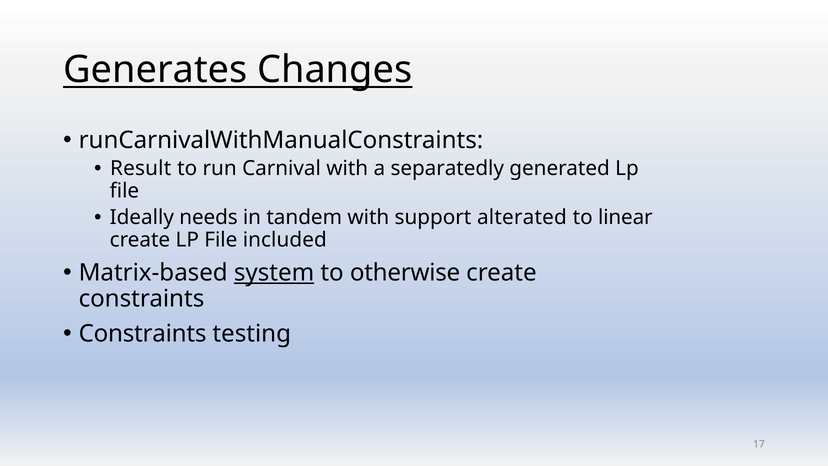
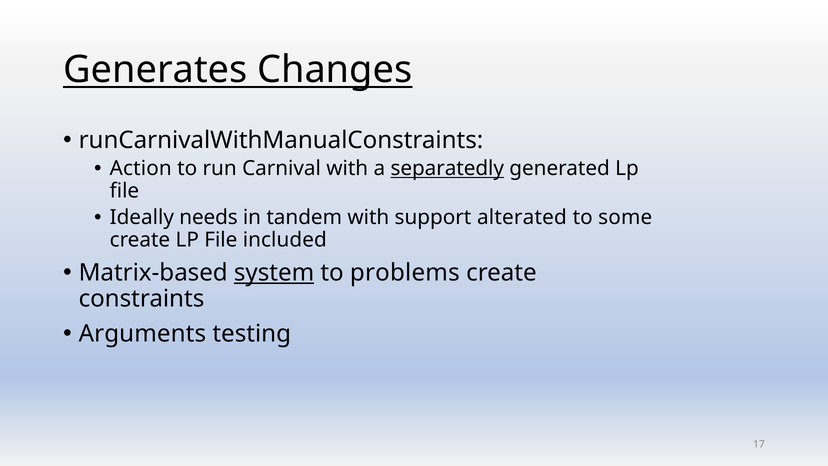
Result: Result -> Action
separatedly underline: none -> present
linear: linear -> some
otherwise: otherwise -> problems
Constraints at (143, 334): Constraints -> Arguments
